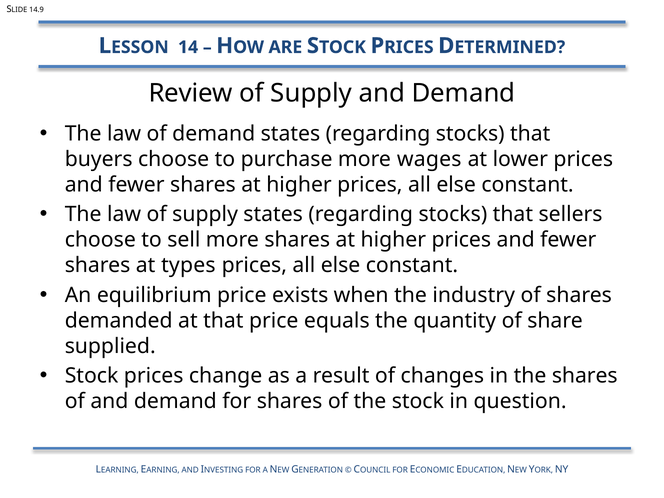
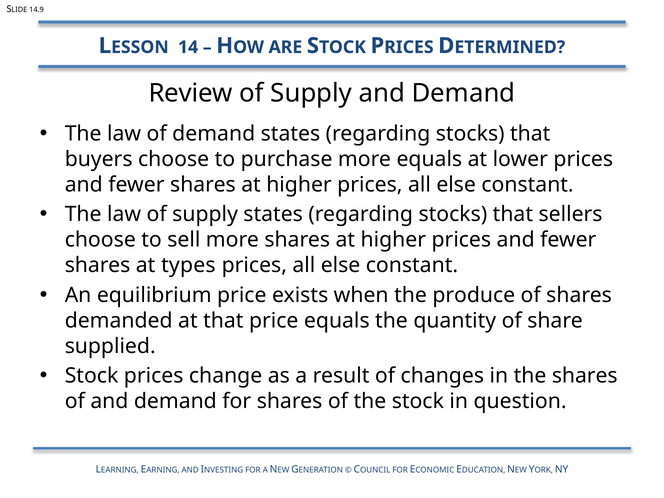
more wages: wages -> equals
industry: industry -> produce
